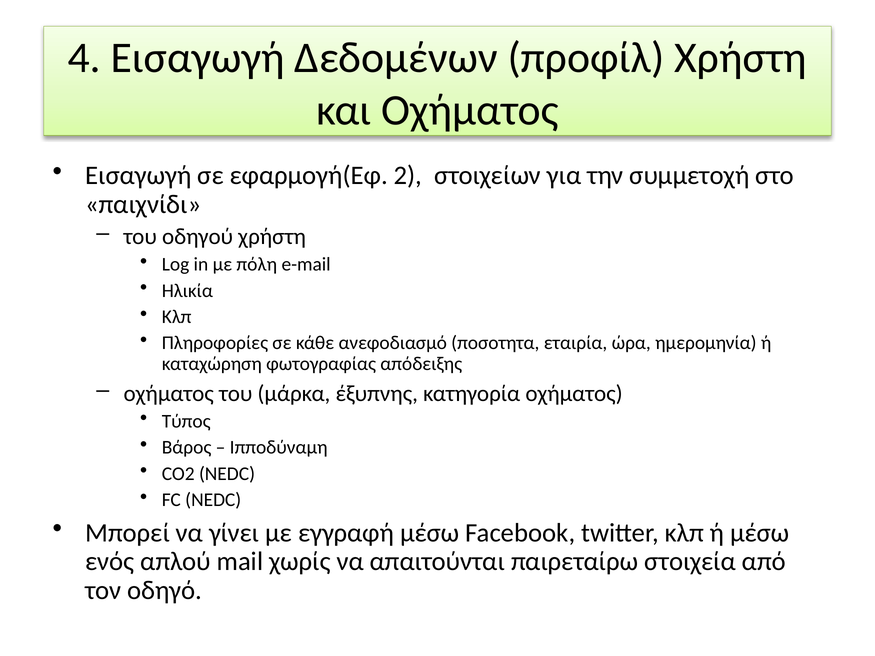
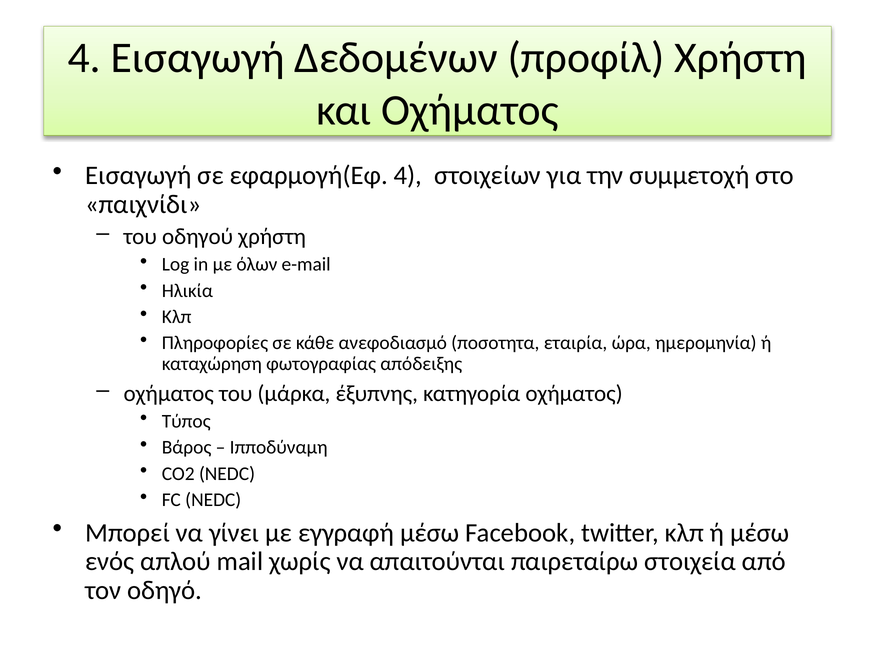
εφαρμογή(Εφ 2: 2 -> 4
πόλη: πόλη -> όλων
